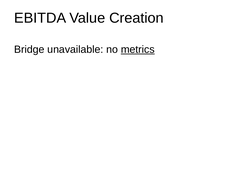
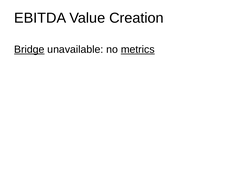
Bridge underline: none -> present
